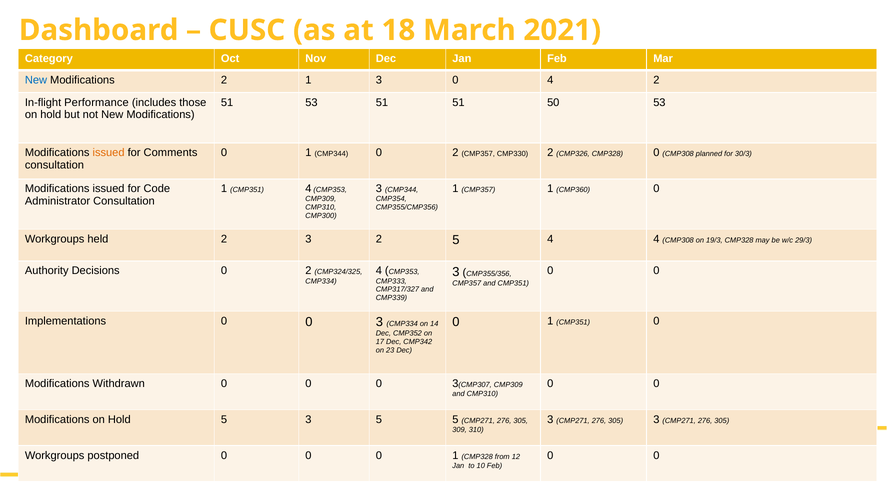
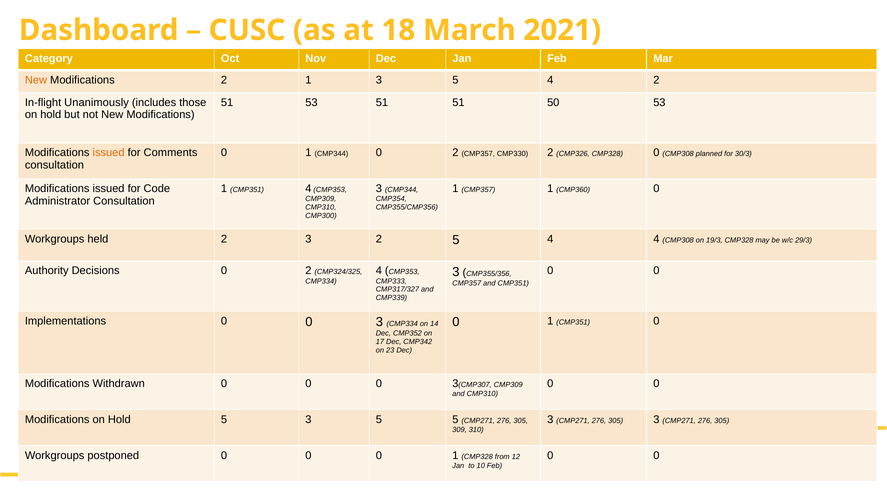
New at (36, 80) colour: blue -> orange
1 3 0: 0 -> 5
Performance: Performance -> Unanimously
